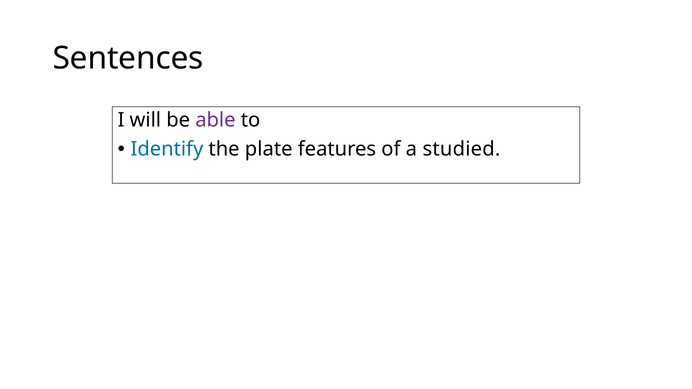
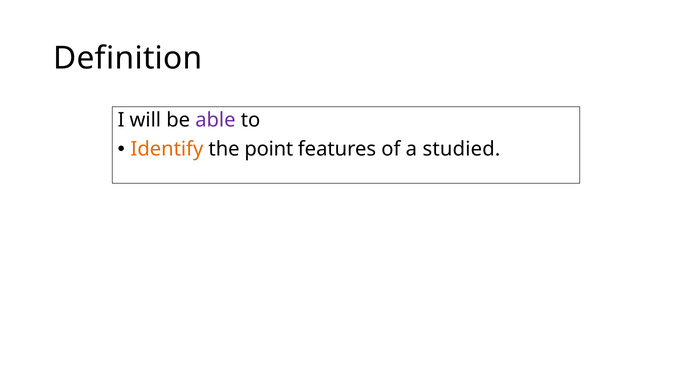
Sentences: Sentences -> Definition
Identify colour: blue -> orange
plate: plate -> point
